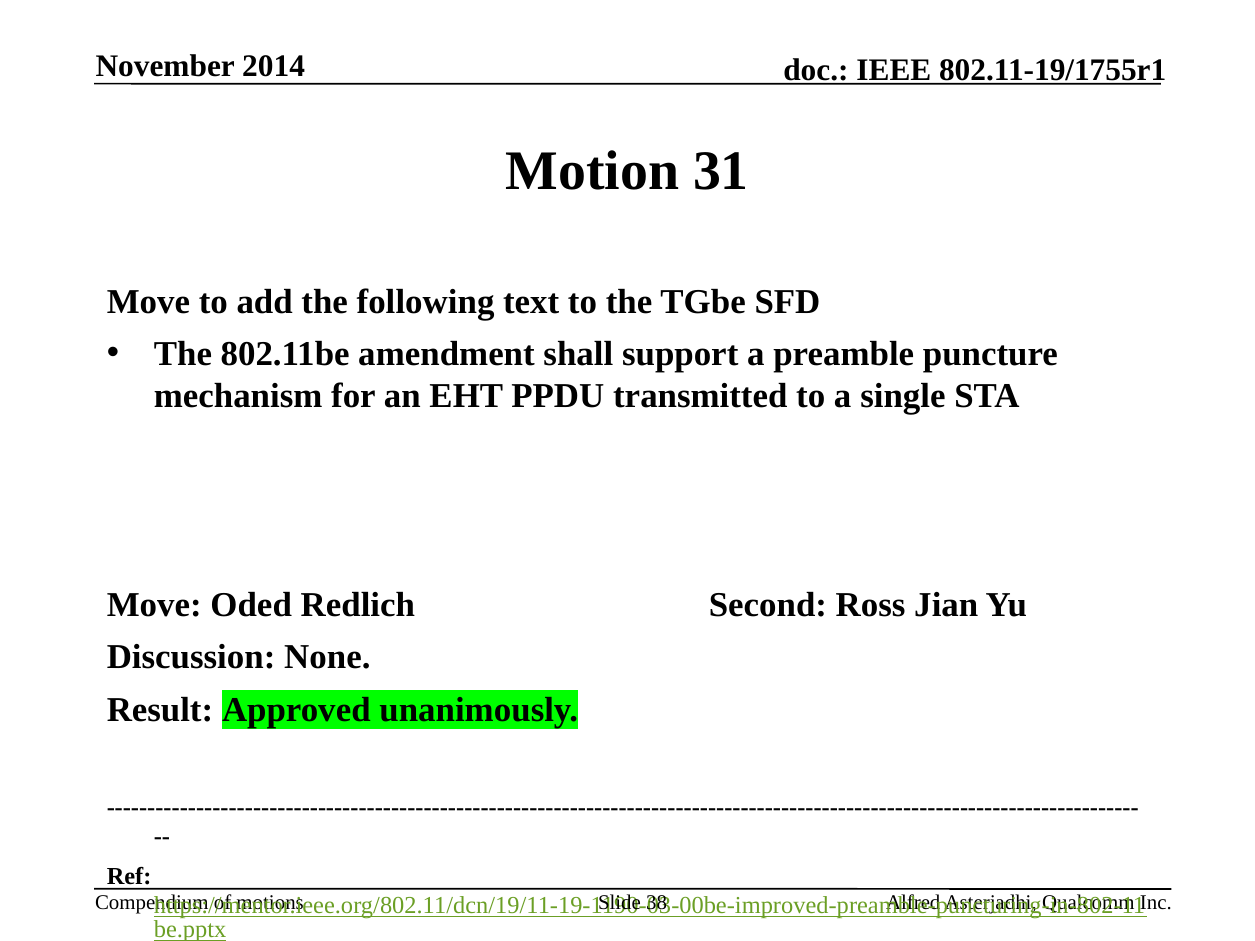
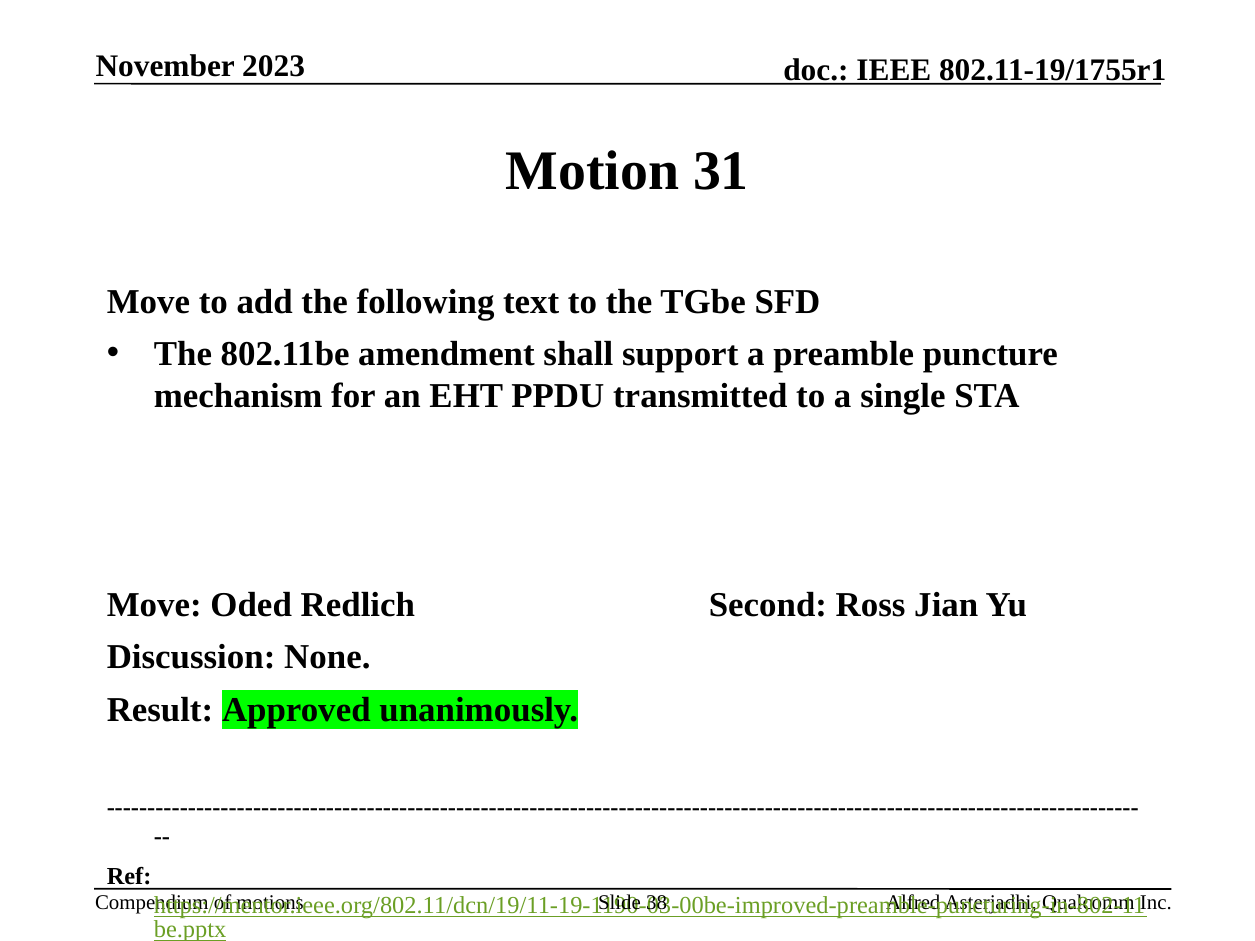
2014: 2014 -> 2023
